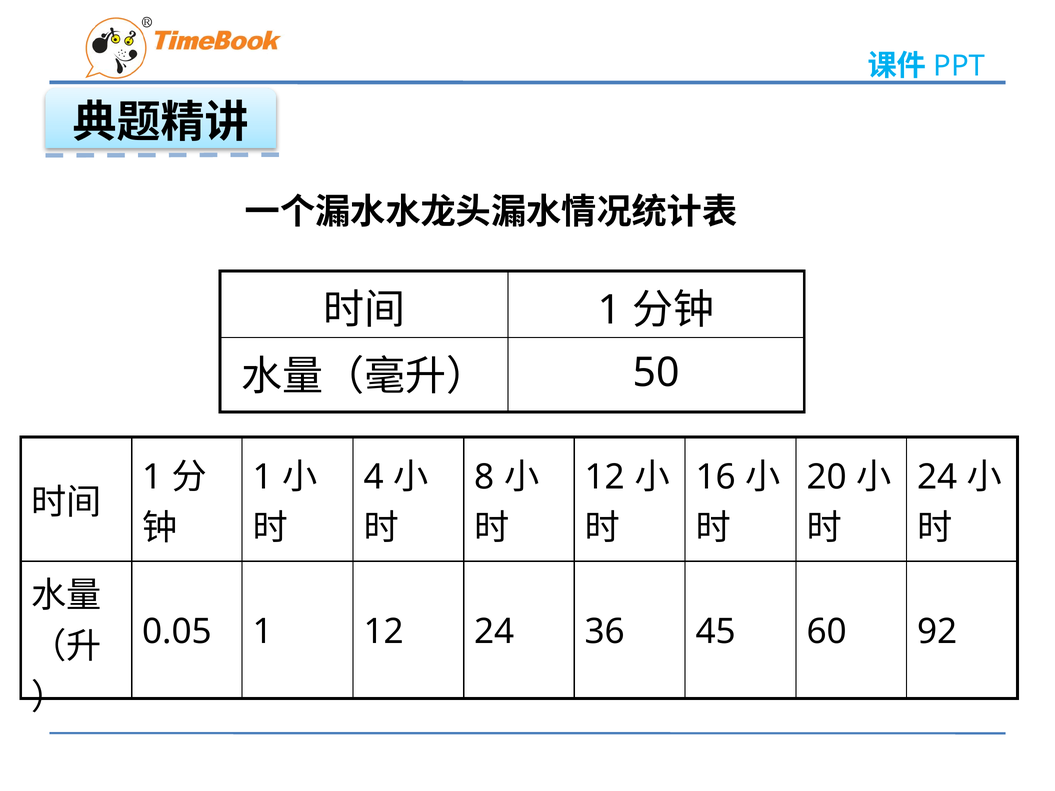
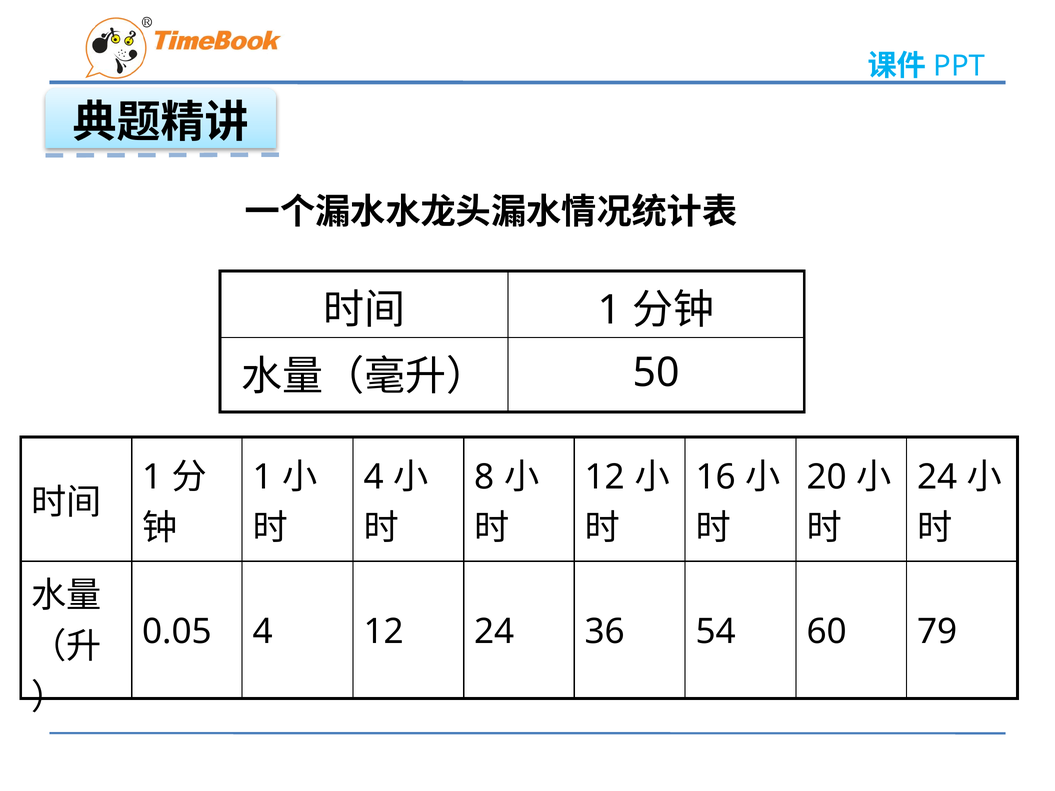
0.05 1: 1 -> 4
45: 45 -> 54
92: 92 -> 79
